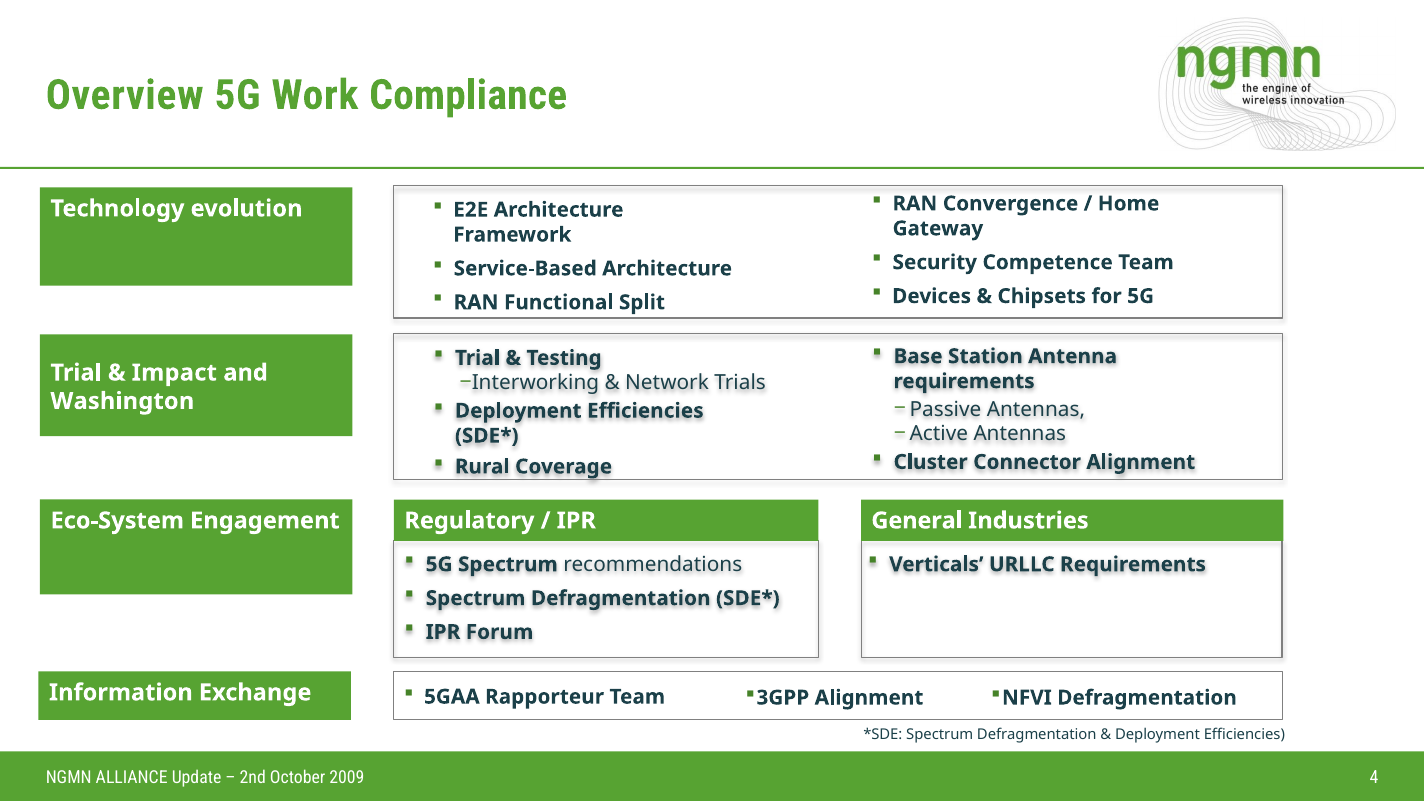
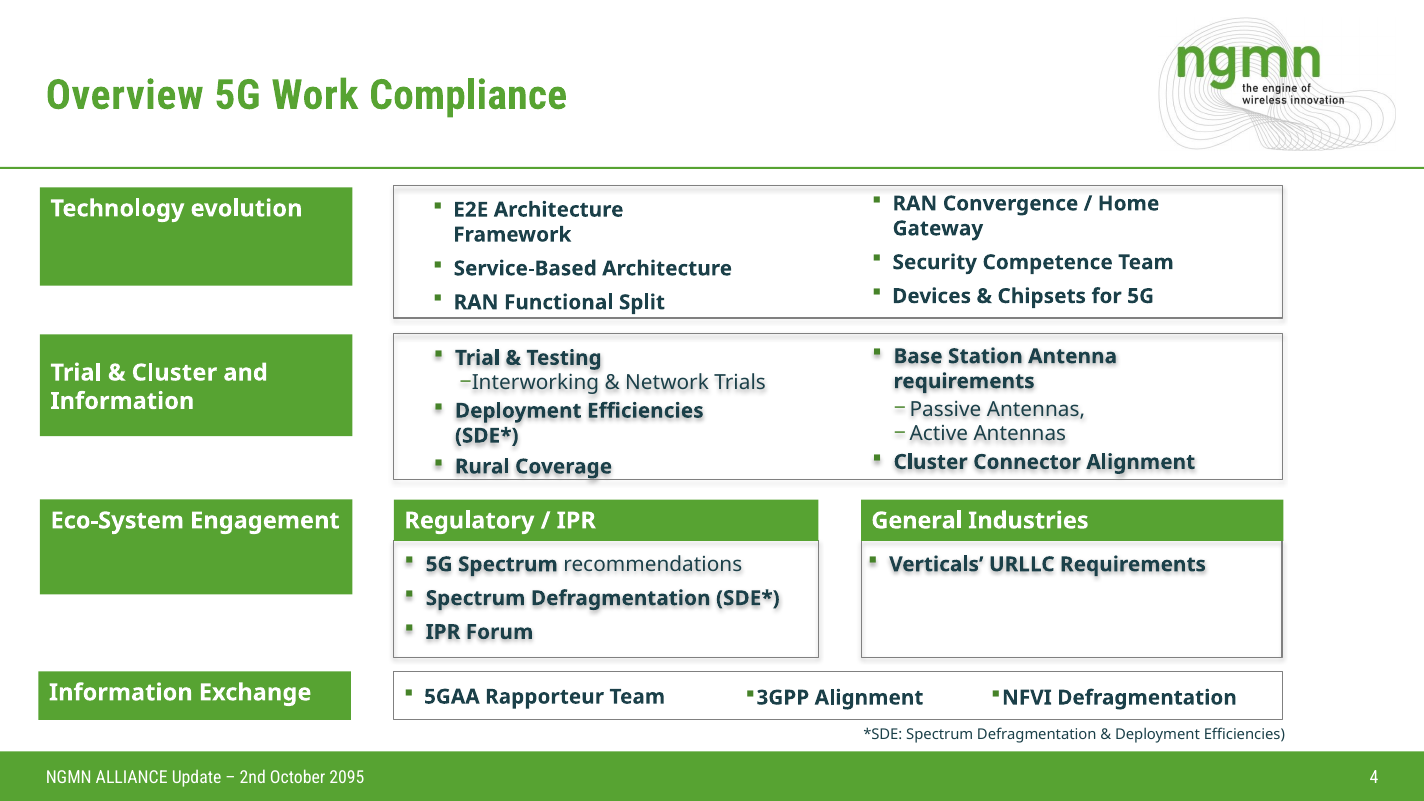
Impact at (174, 373): Impact -> Cluster
Washington at (122, 401): Washington -> Information
2009: 2009 -> 2095
